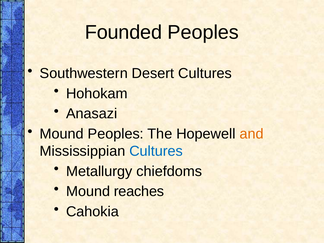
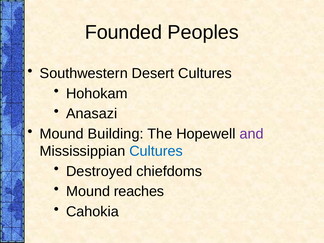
Mound Peoples: Peoples -> Building
and colour: orange -> purple
Metallurgy: Metallurgy -> Destroyed
